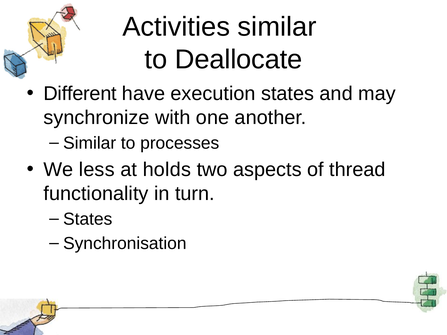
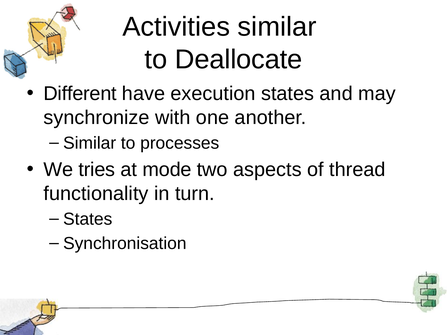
less: less -> tries
holds: holds -> mode
